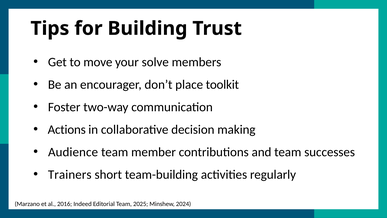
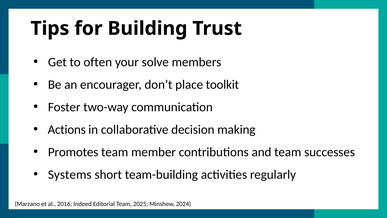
move: move -> often
Audience: Audience -> Promotes
Trainers: Trainers -> Systems
